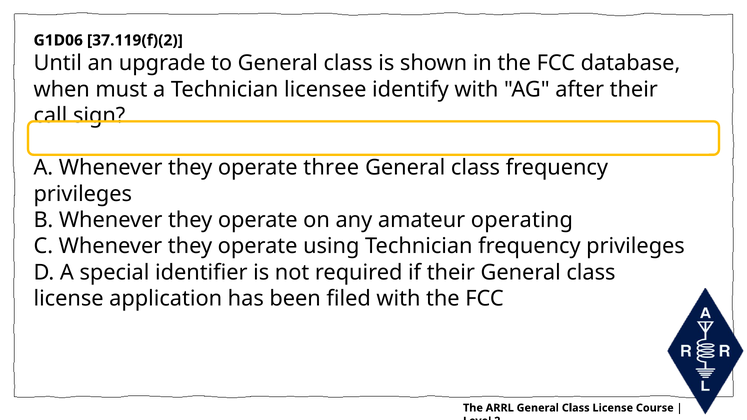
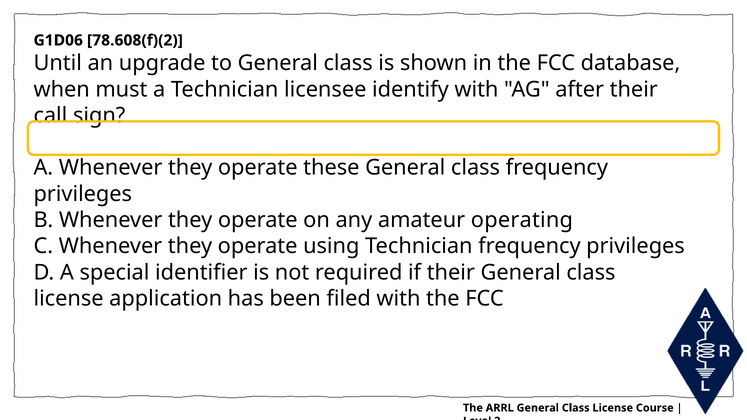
37.119(f)(2: 37.119(f)(2 -> 78.608(f)(2
three: three -> these
